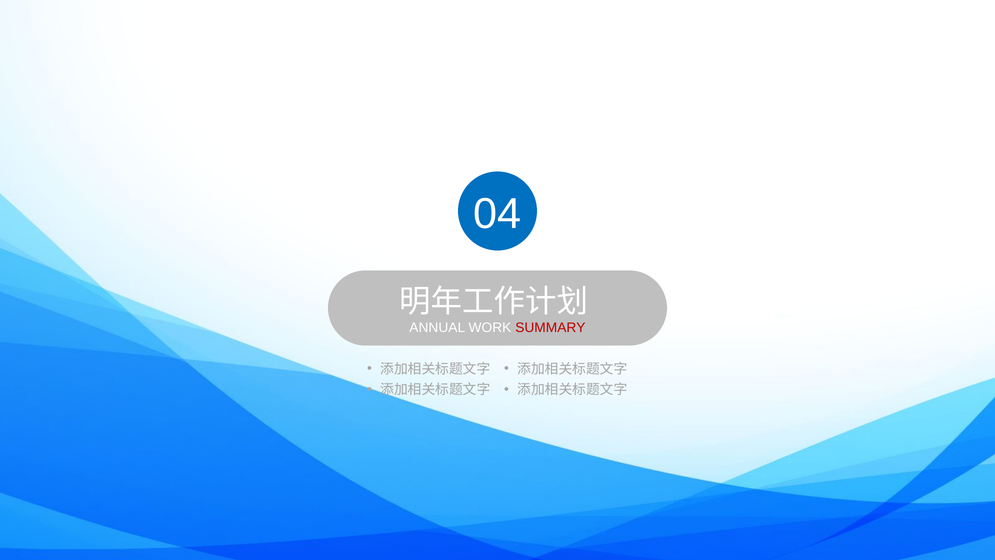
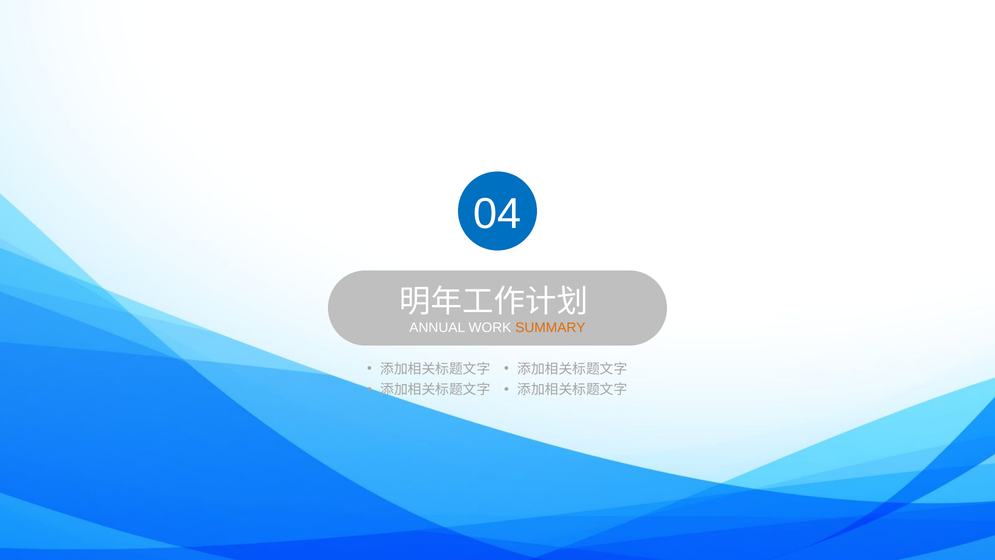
SUMMARY colour: red -> orange
